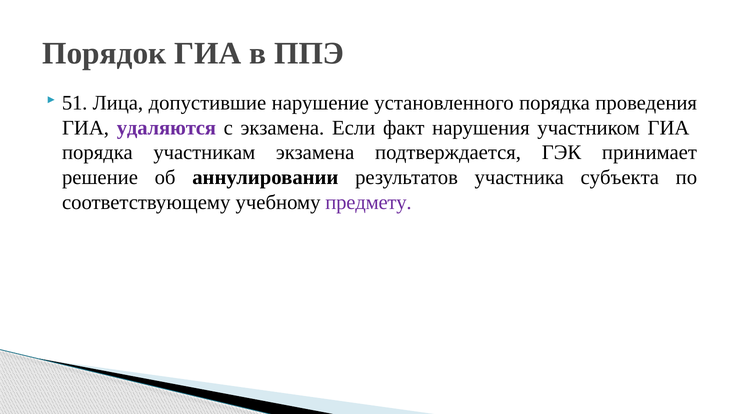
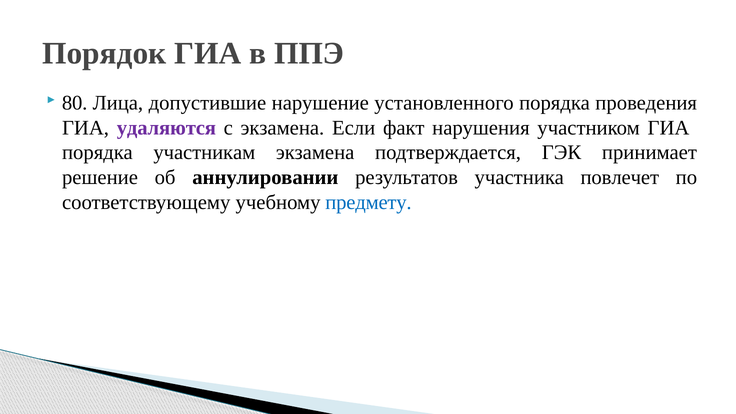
51: 51 -> 80
субъекта: субъекта -> повлечет
предмету colour: purple -> blue
